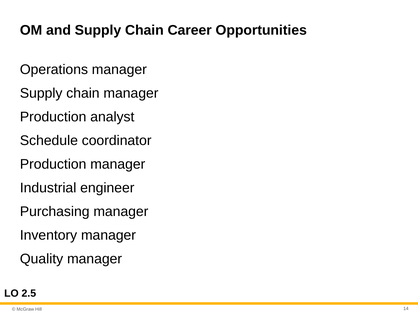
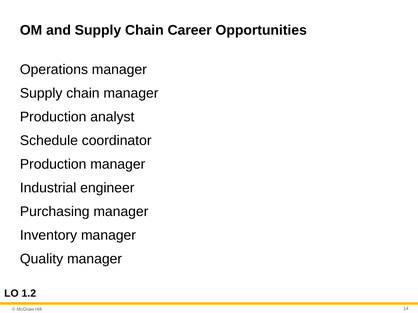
2.5: 2.5 -> 1.2
